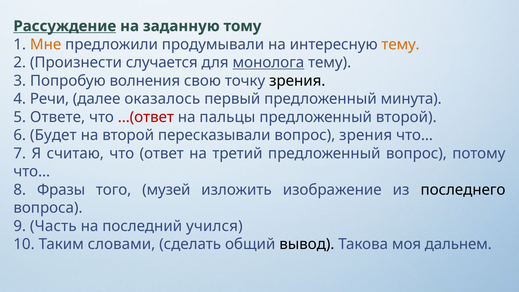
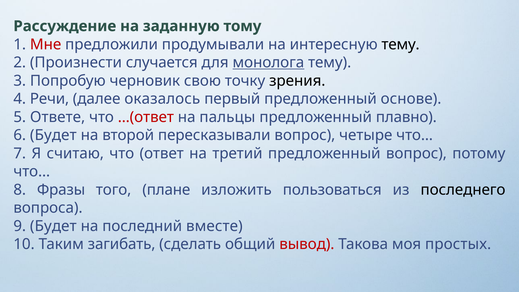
Рассуждение underline: present -> none
Мне colour: orange -> red
тему at (401, 44) colour: orange -> black
волнения: волнения -> черновик
минута: минута -> основе
предложенный второй: второй -> плавно
вопрос зрения: зрения -> четыре
музей: музей -> плане
изображение: изображение -> пользоваться
9 Часть: Часть -> Будет
учился: учился -> вместе
словами: словами -> загибать
вывод colour: black -> red
дальнем: дальнем -> простых
